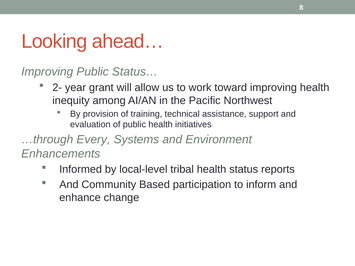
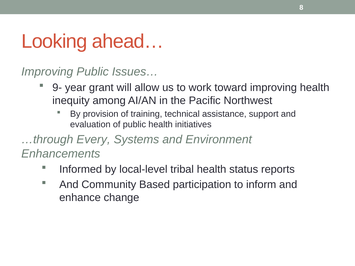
Status…: Status… -> Issues…
2-: 2- -> 9-
